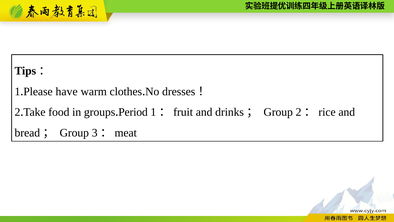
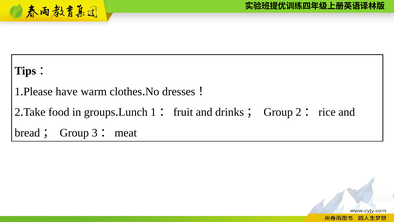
Period: Period -> Lunch
